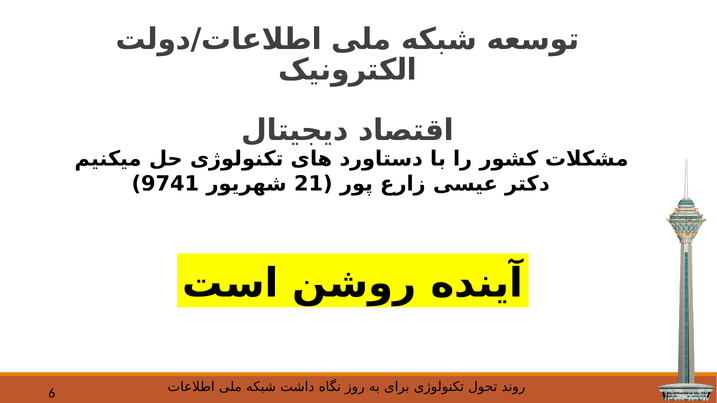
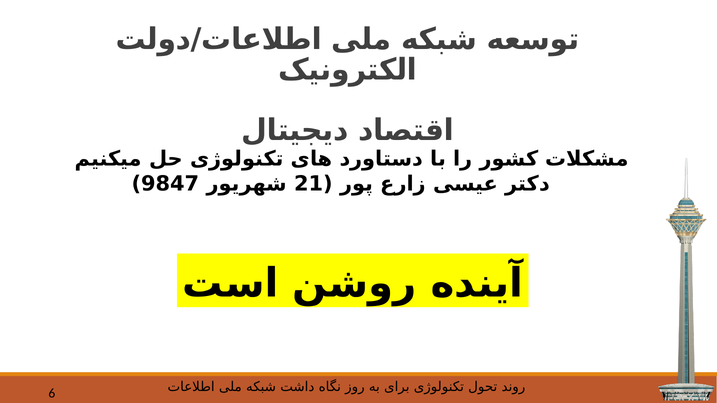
9741: 9741 -> 9847
